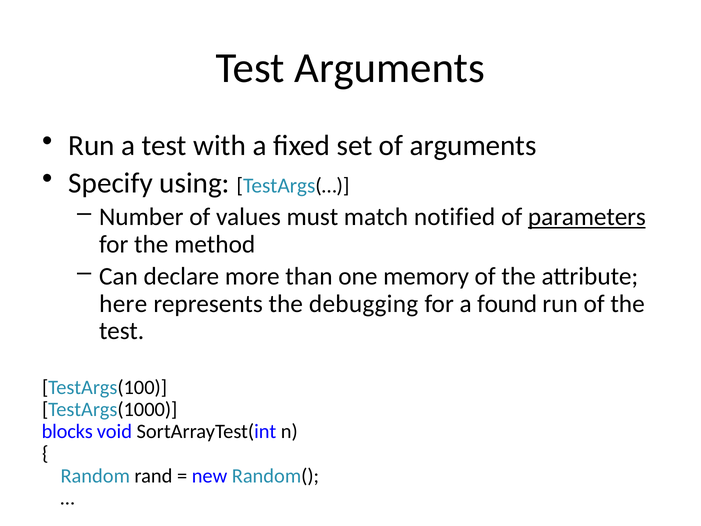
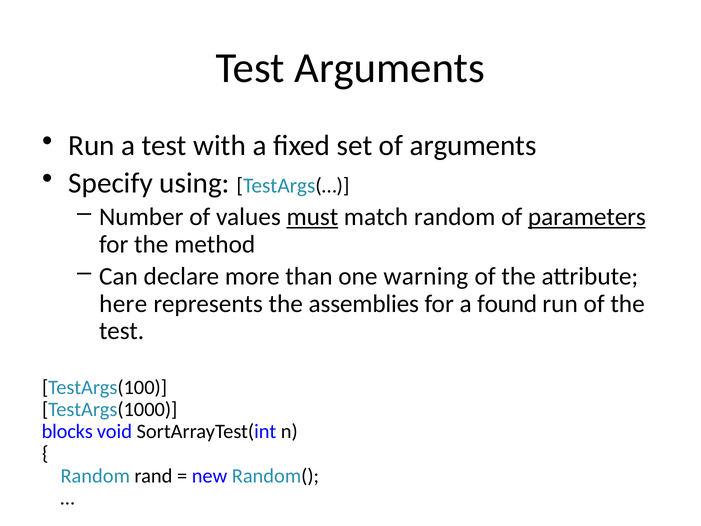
must underline: none -> present
match notified: notified -> random
memory: memory -> warning
debugging: debugging -> assemblies
